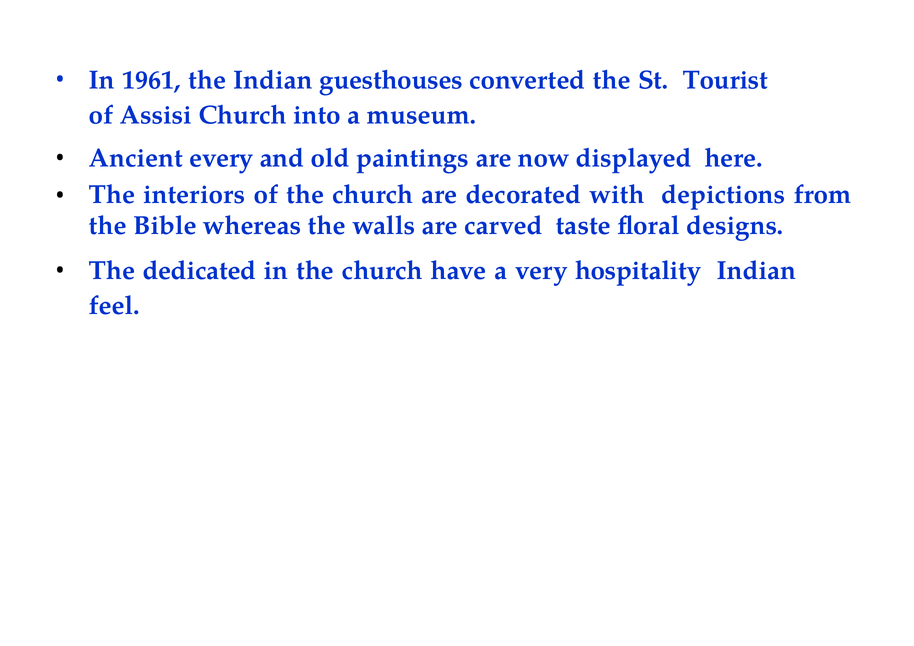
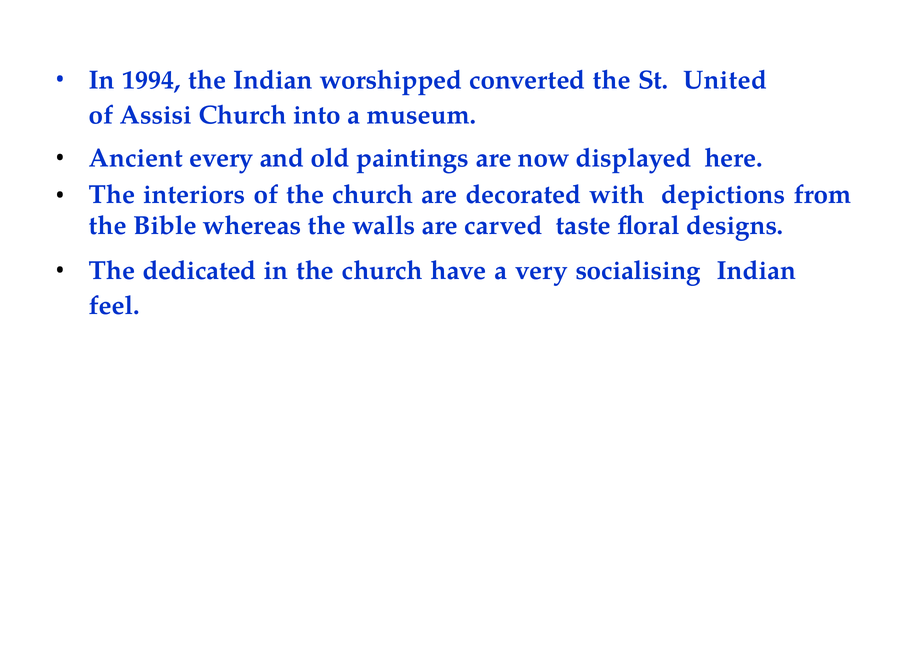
1961: 1961 -> 1994
guesthouses: guesthouses -> worshipped
Tourist: Tourist -> United
hospitality: hospitality -> socialising
